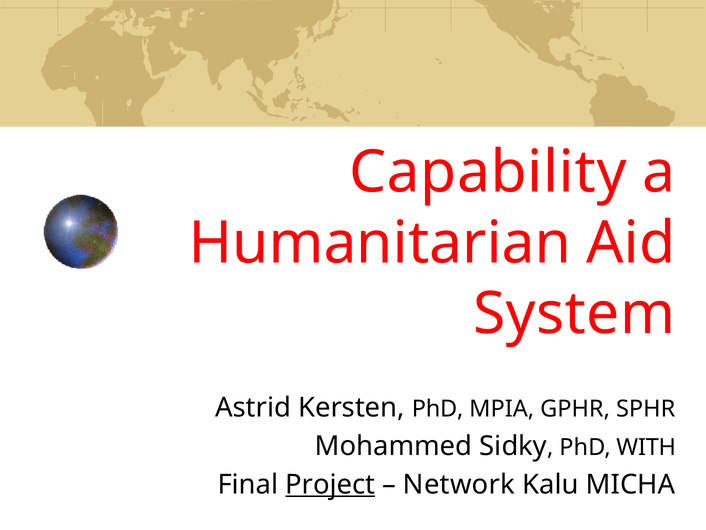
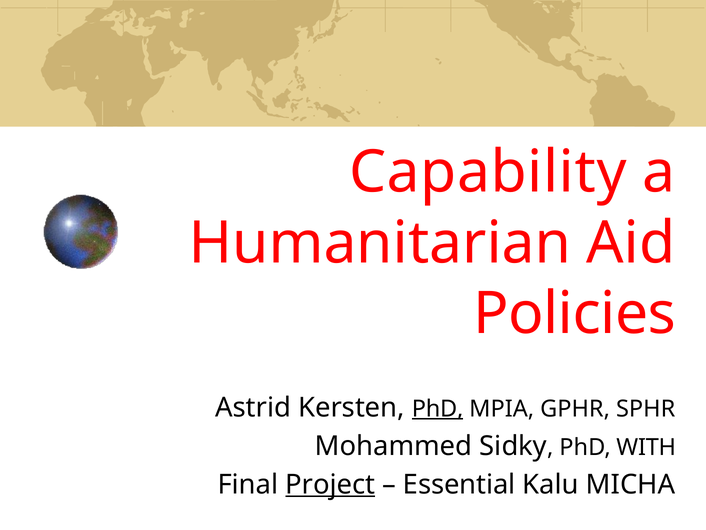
System: System -> Policies
PhD at (438, 408) underline: none -> present
Network: Network -> Essential
